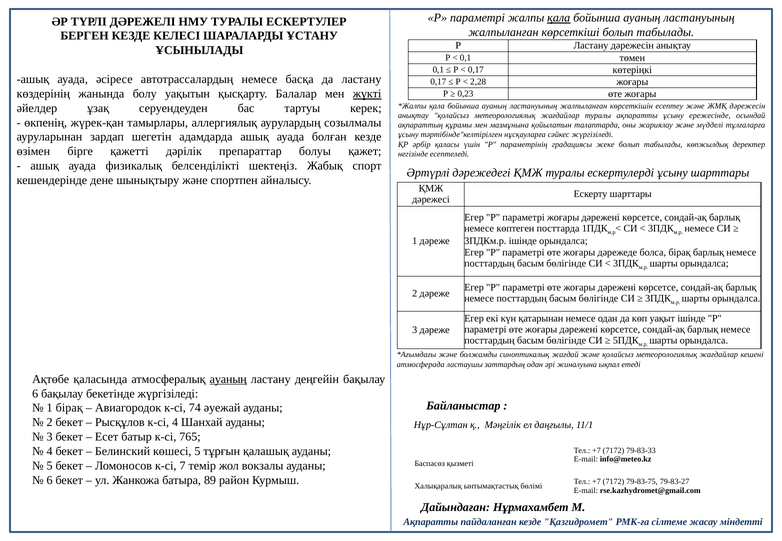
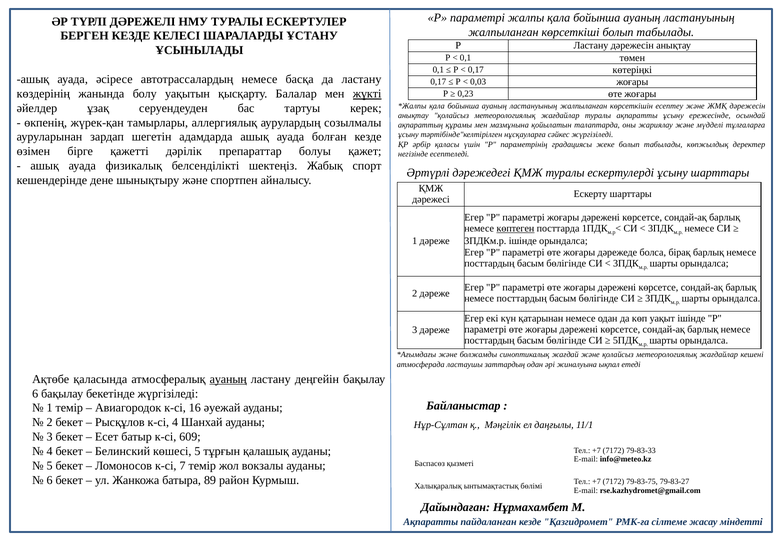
қала at (559, 18) underline: present -> none
2,28: 2,28 -> 0,03
көптеген underline: none -> present
1 бірақ: бірақ -> темір
74: 74 -> 16
765: 765 -> 609
